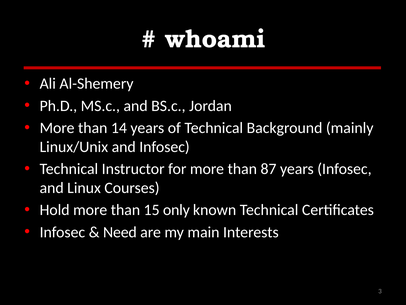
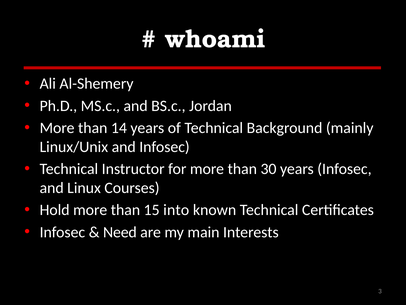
87: 87 -> 30
only: only -> into
